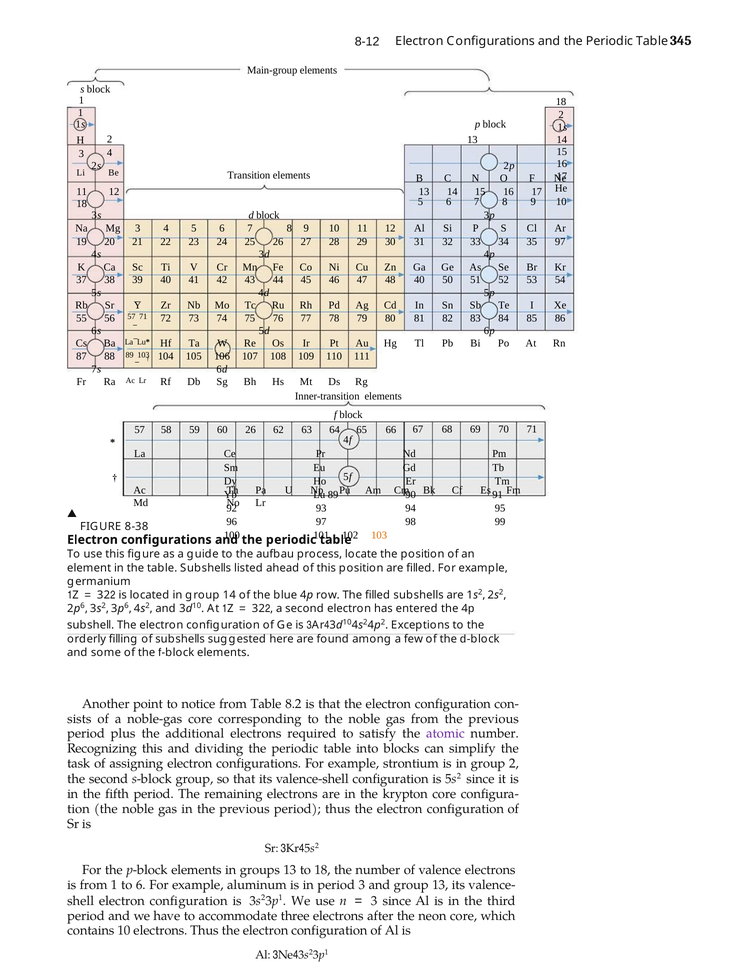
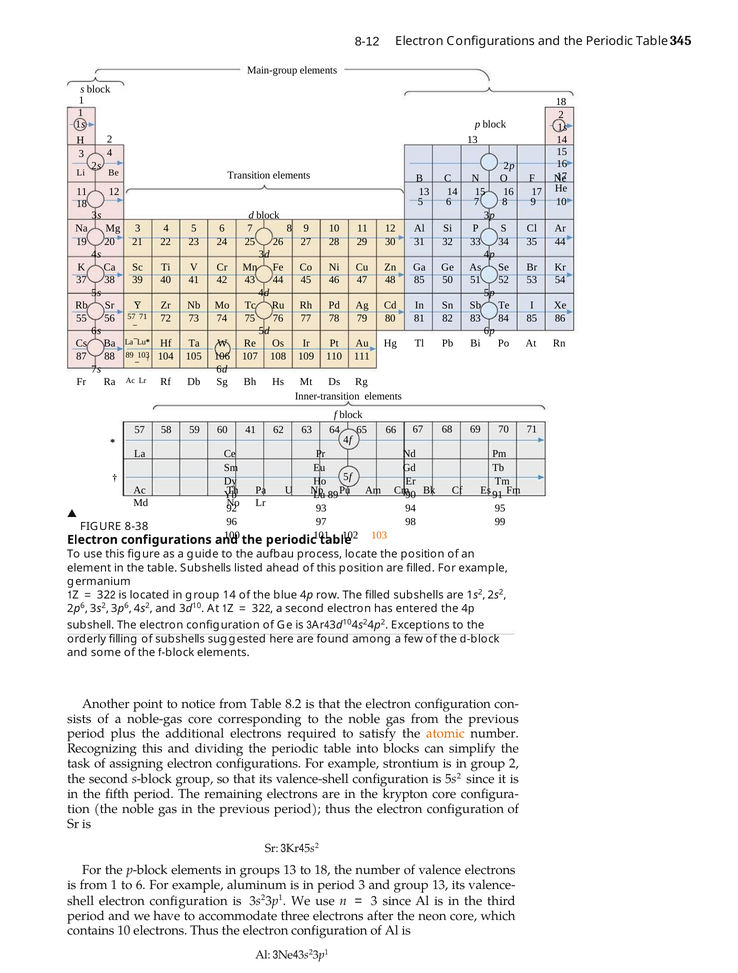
35 97: 97 -> 44
48 40: 40 -> 85
60 26: 26 -> 41
atomic colour: purple -> orange
